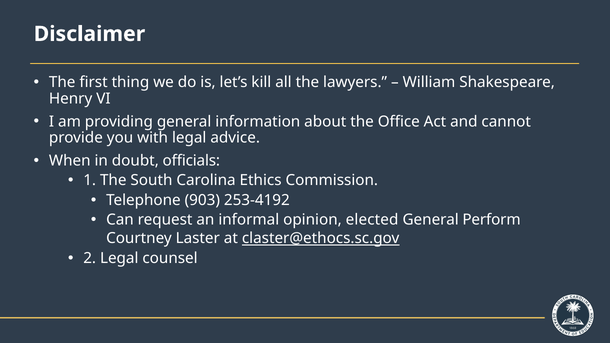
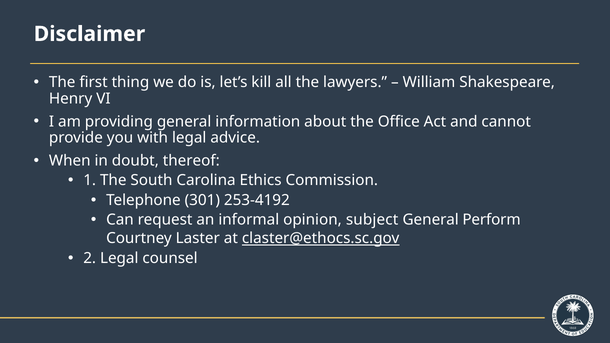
officials: officials -> thereof
903: 903 -> 301
elected: elected -> subject
